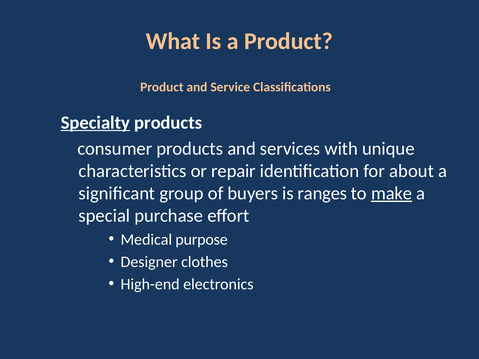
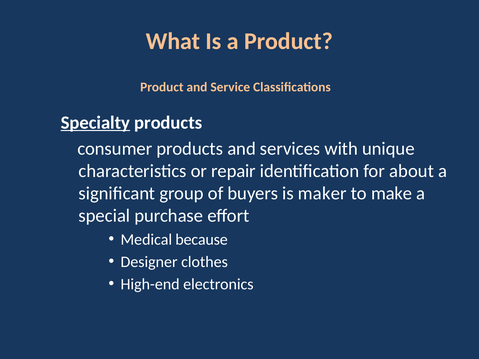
ranges: ranges -> maker
make underline: present -> none
purpose: purpose -> because
